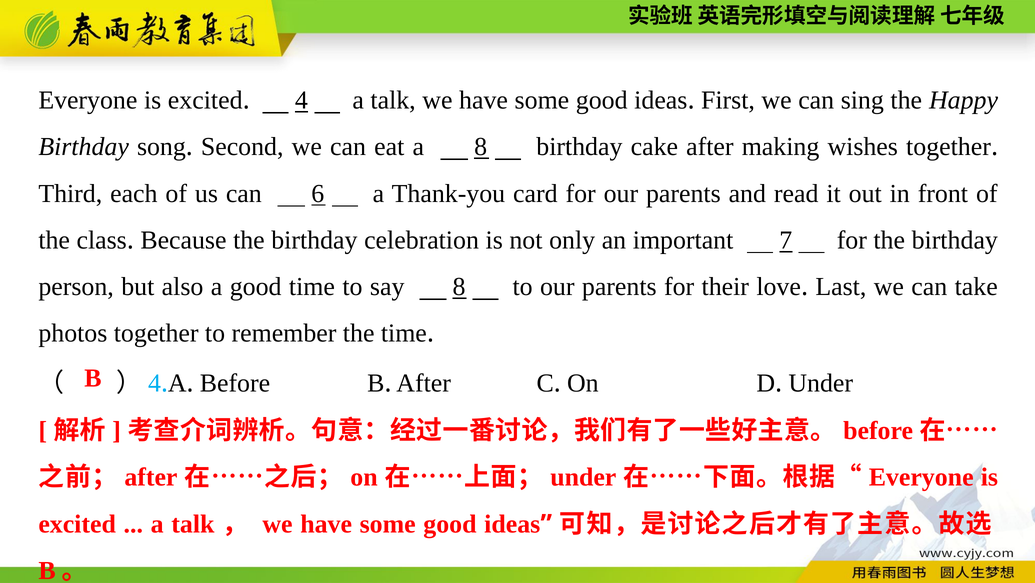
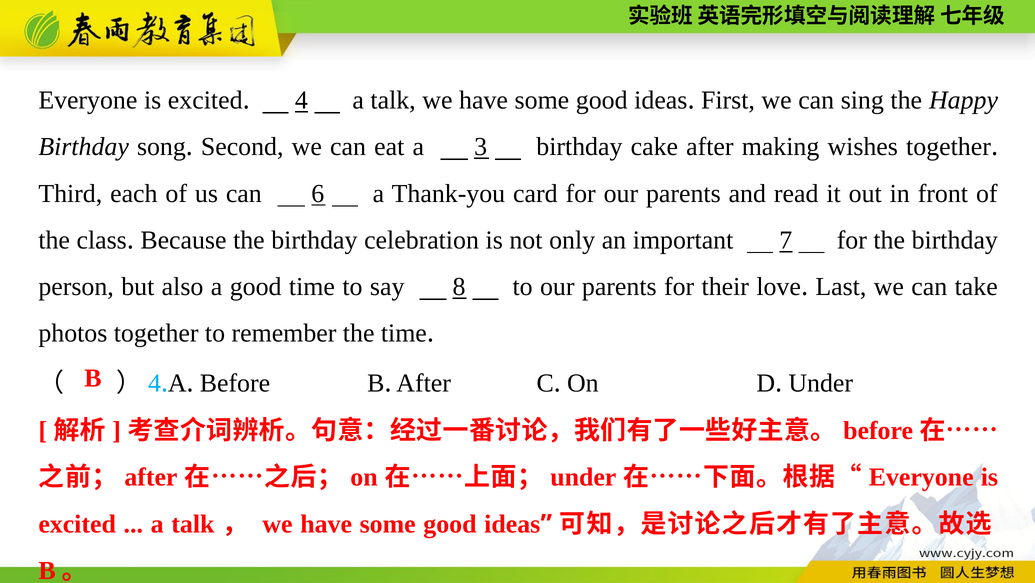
a 8: 8 -> 3
